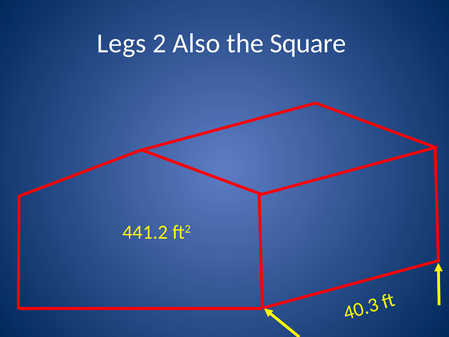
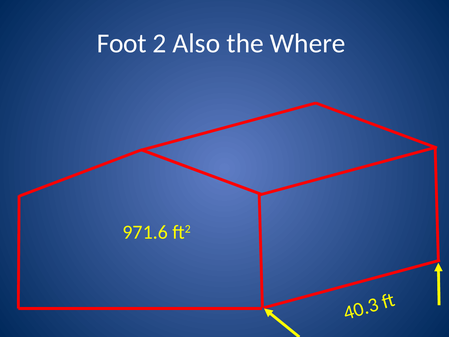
Legs: Legs -> Foot
Square: Square -> Where
441.2: 441.2 -> 971.6
